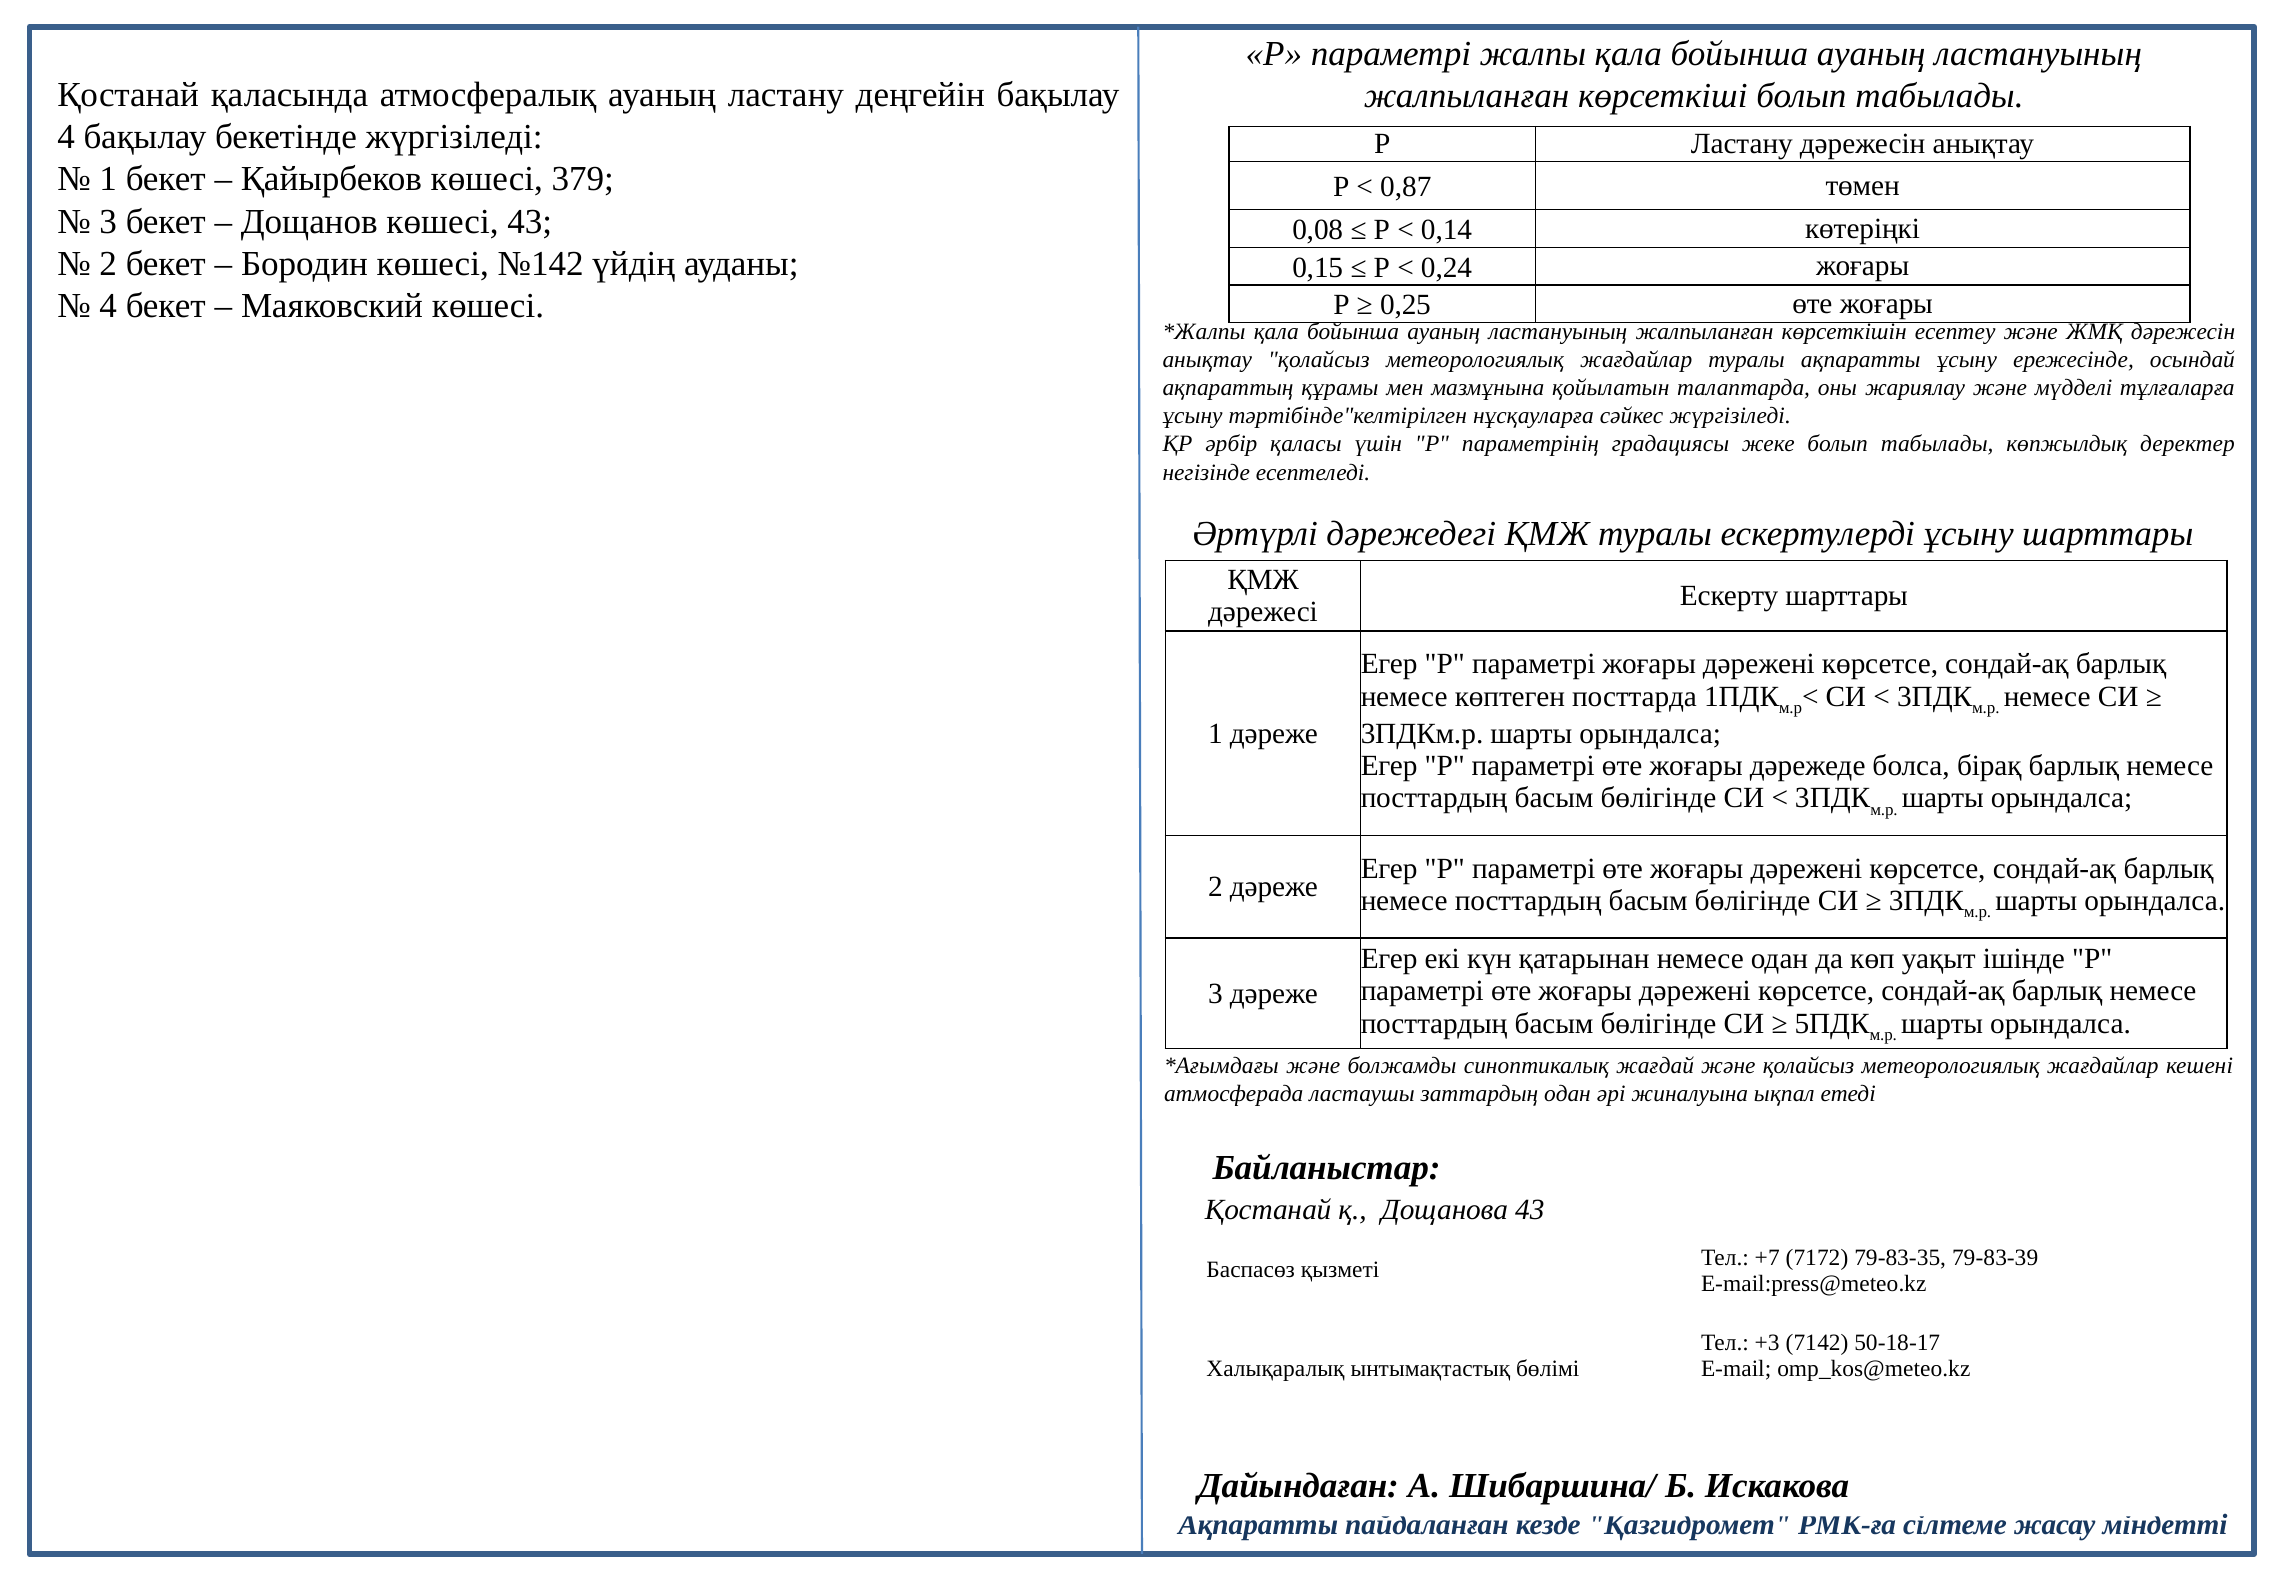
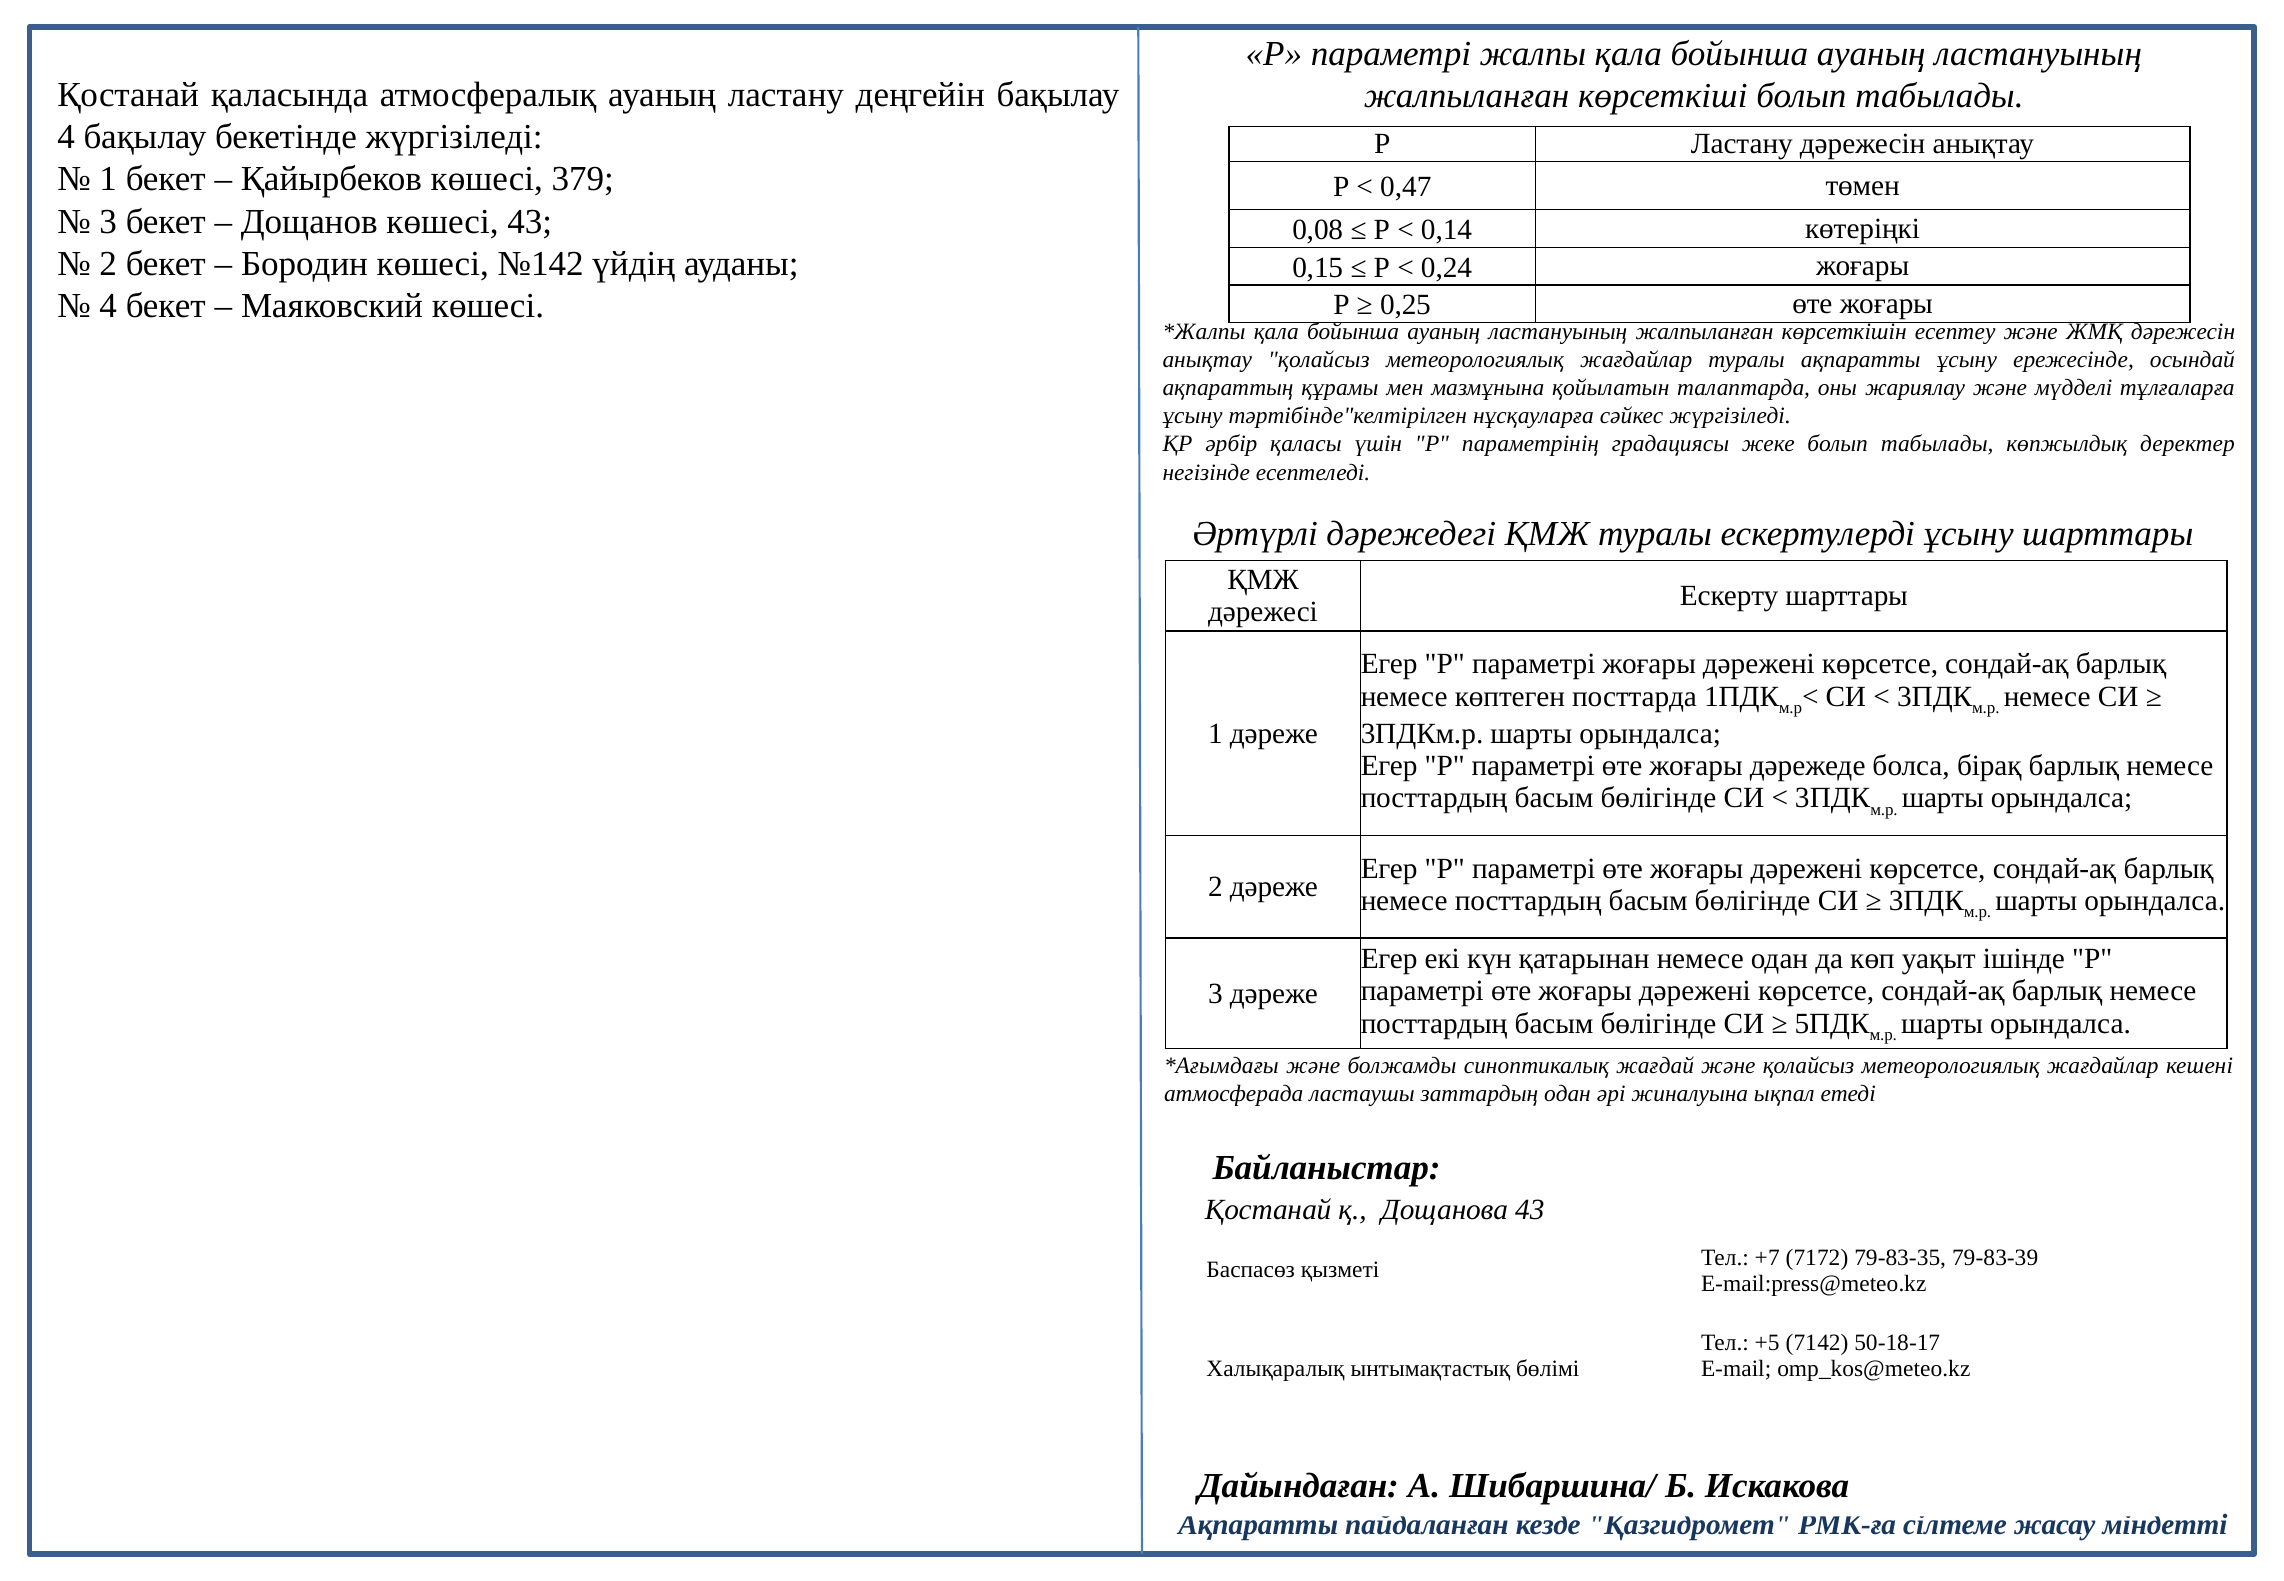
0,87: 0,87 -> 0,47
+3: +3 -> +5
